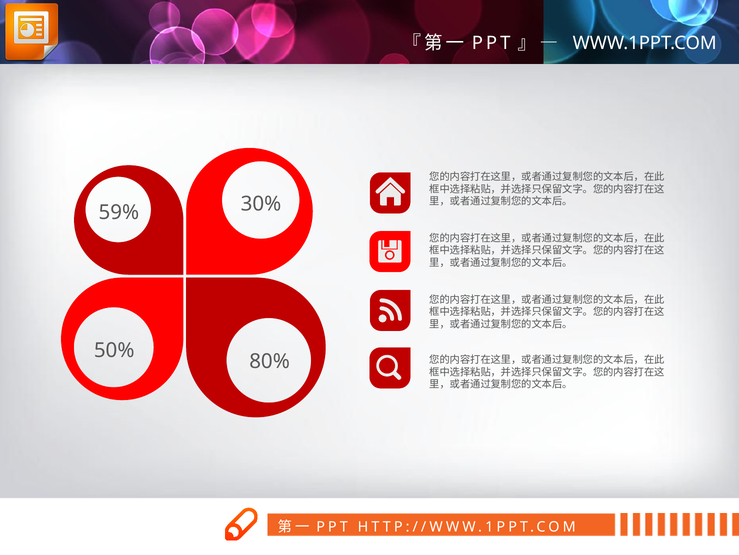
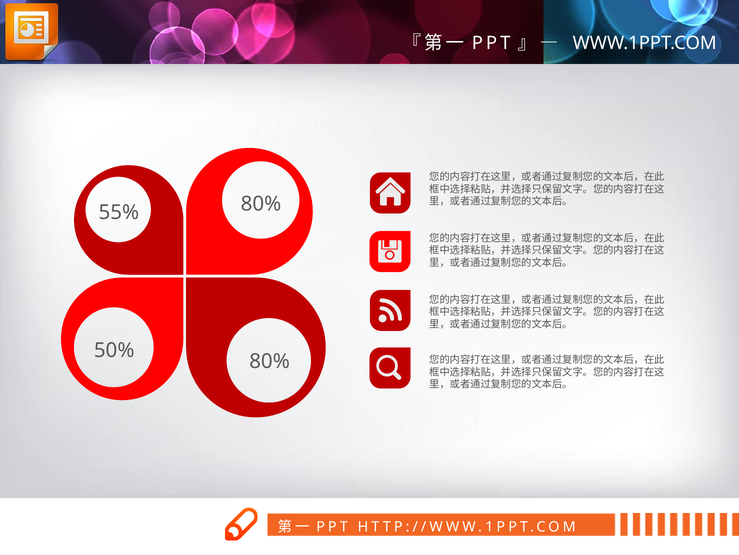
30% at (261, 204): 30% -> 80%
59%: 59% -> 55%
